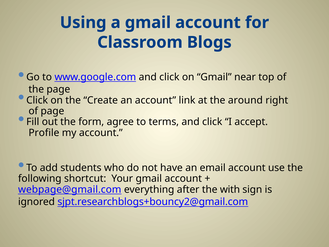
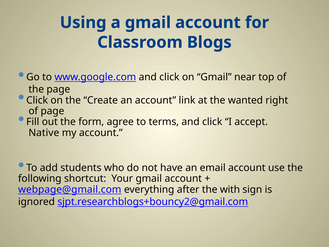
around: around -> wanted
Profile: Profile -> Native
